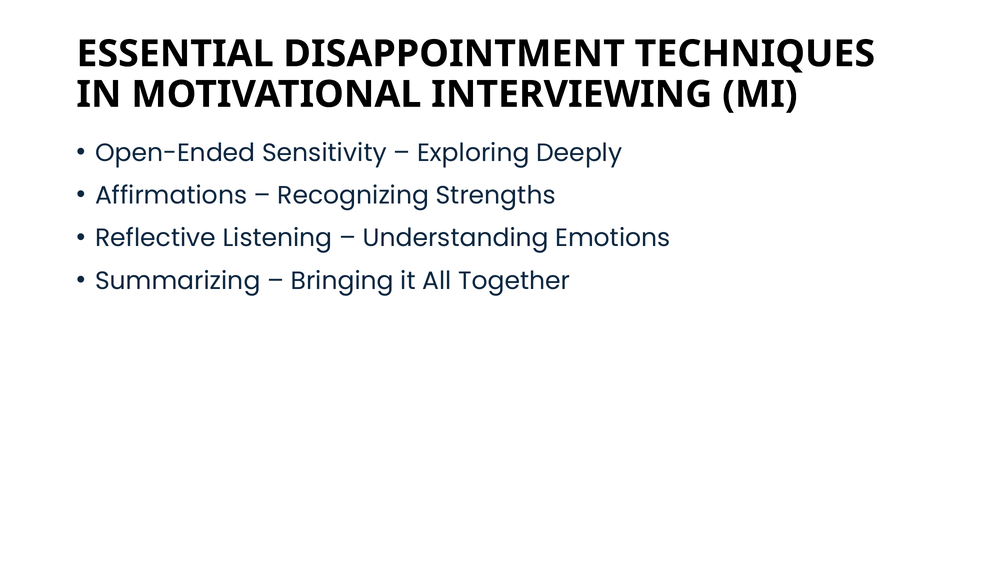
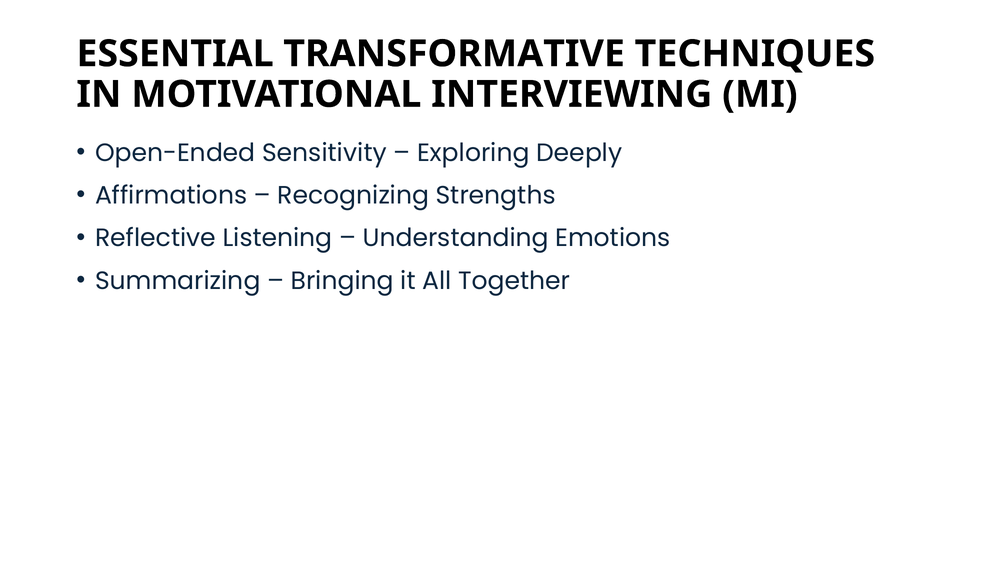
DISAPPOINTMENT: DISAPPOINTMENT -> TRANSFORMATIVE
